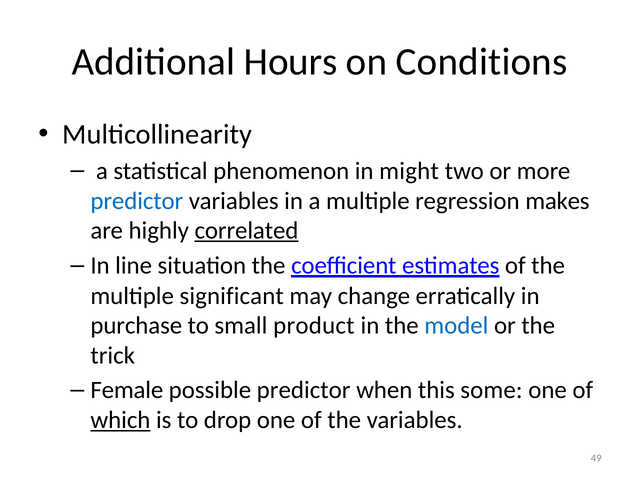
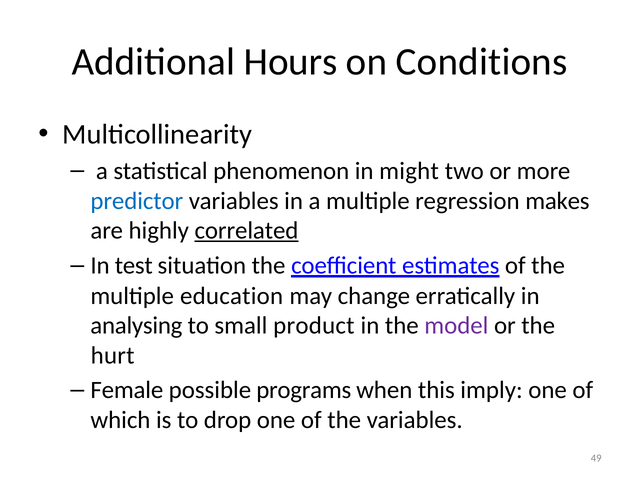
line: line -> test
significant: significant -> education
purchase: purchase -> analysing
model colour: blue -> purple
trick: trick -> hurt
possible predictor: predictor -> programs
some: some -> imply
which underline: present -> none
